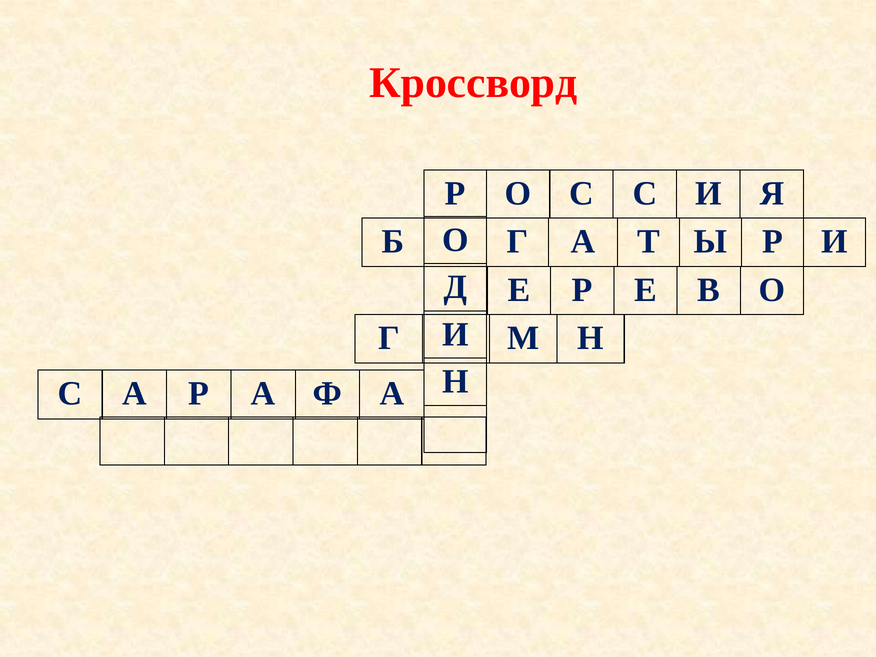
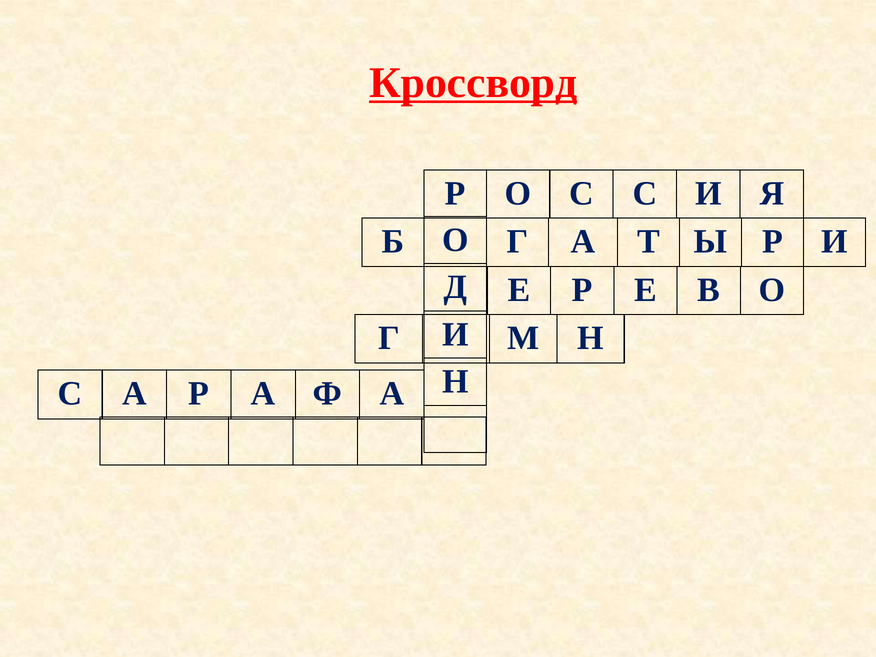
Кроссворд underline: none -> present
